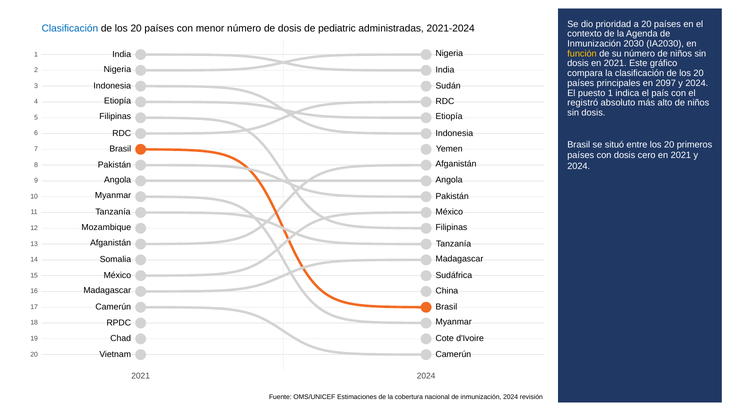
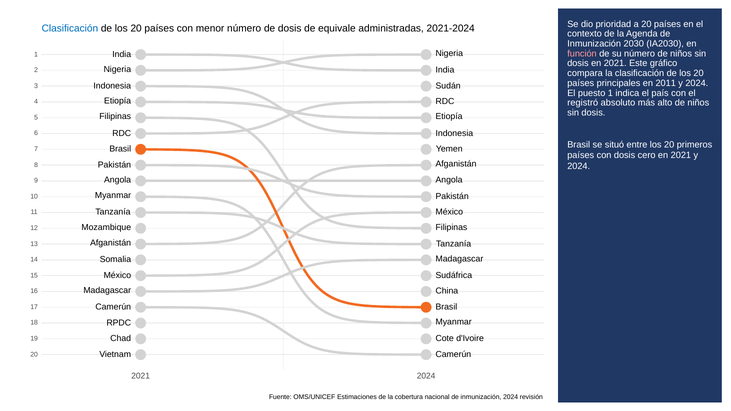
pediatric: pediatric -> equivale
función colour: yellow -> pink
2097: 2097 -> 2011
